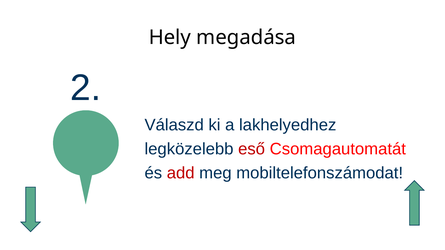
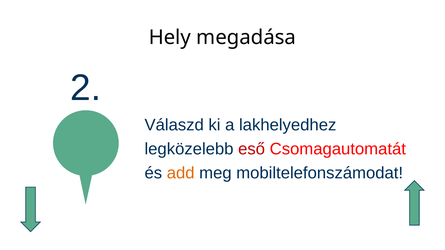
add colour: red -> orange
